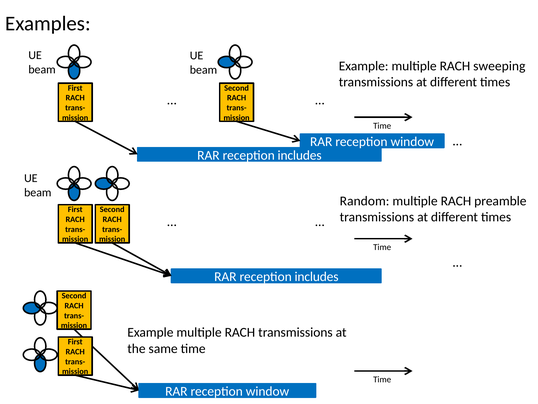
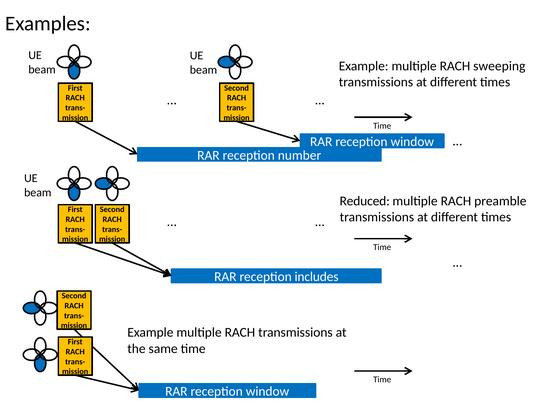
includes at (300, 155): includes -> number
Random: Random -> Reduced
